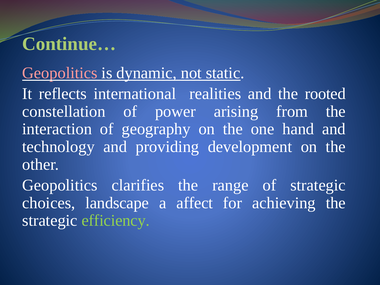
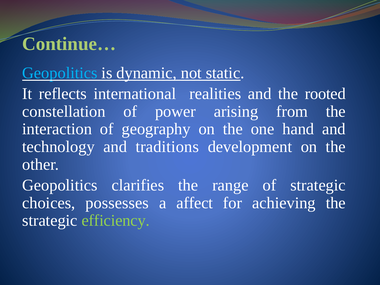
Geopolitics at (60, 73) colour: pink -> light blue
providing: providing -> traditions
landscape: landscape -> possesses
